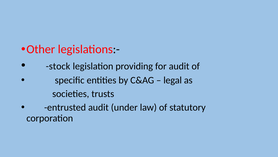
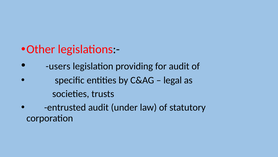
stock: stock -> users
